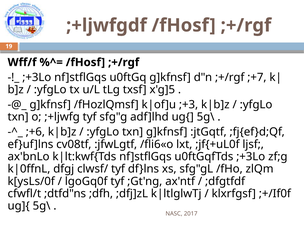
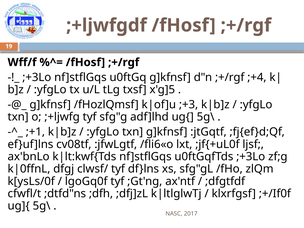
;+7: ;+7 -> ;+4
;+6: ;+6 -> ;+1
